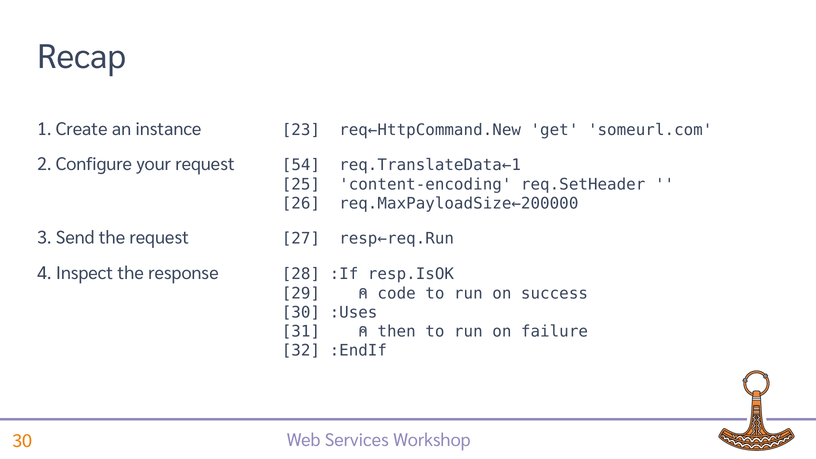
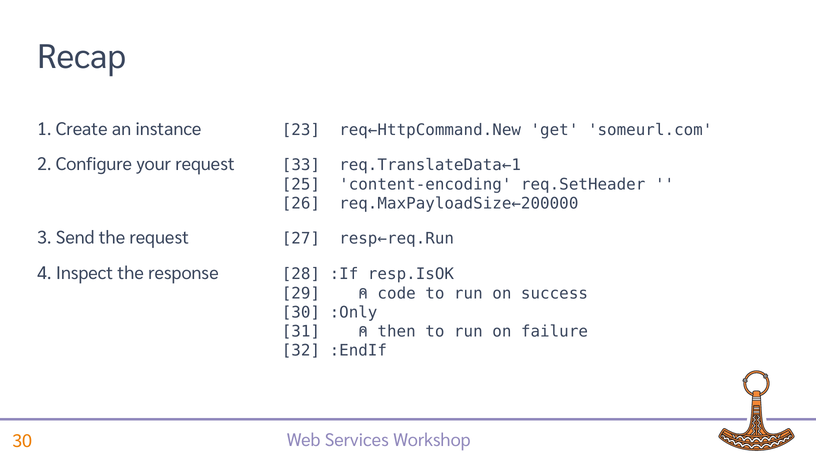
54: 54 -> 33
:Uses: :Uses -> :Only
